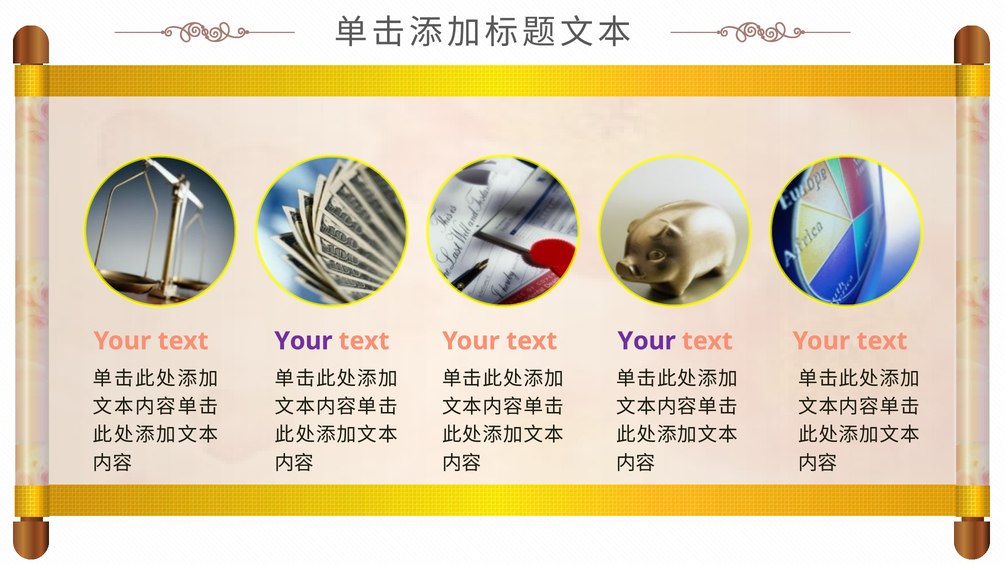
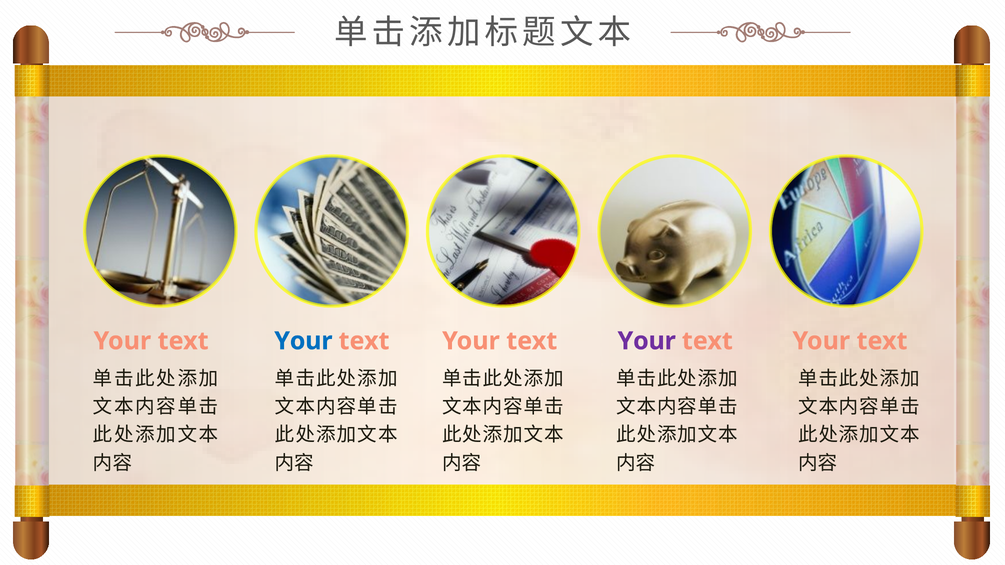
Your at (303, 341) colour: purple -> blue
